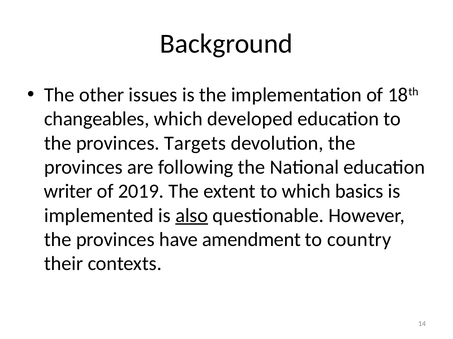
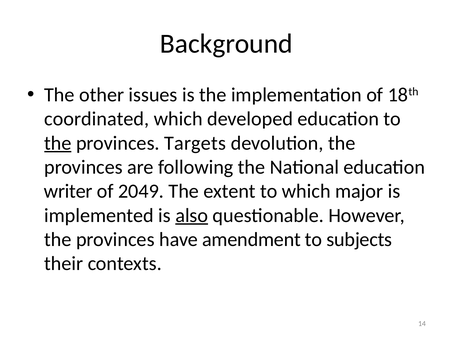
changeables: changeables -> coordinated
the at (58, 143) underline: none -> present
2019: 2019 -> 2049
basics: basics -> major
country: country -> subjects
